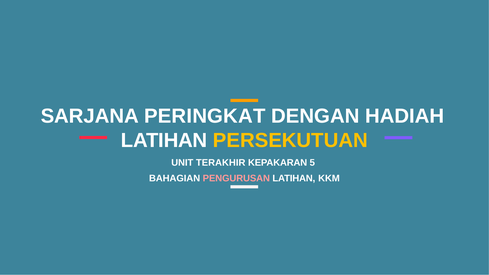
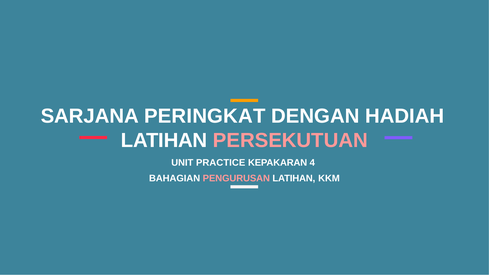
PERSEKUTUAN colour: yellow -> pink
TERAKHIR: TERAKHIR -> PRACTICE
5: 5 -> 4
